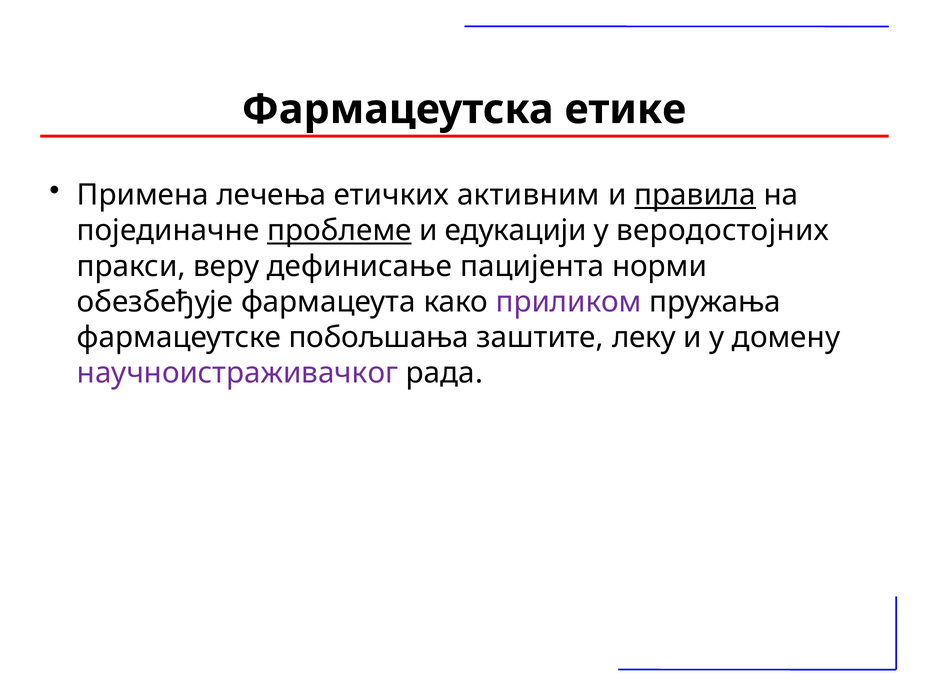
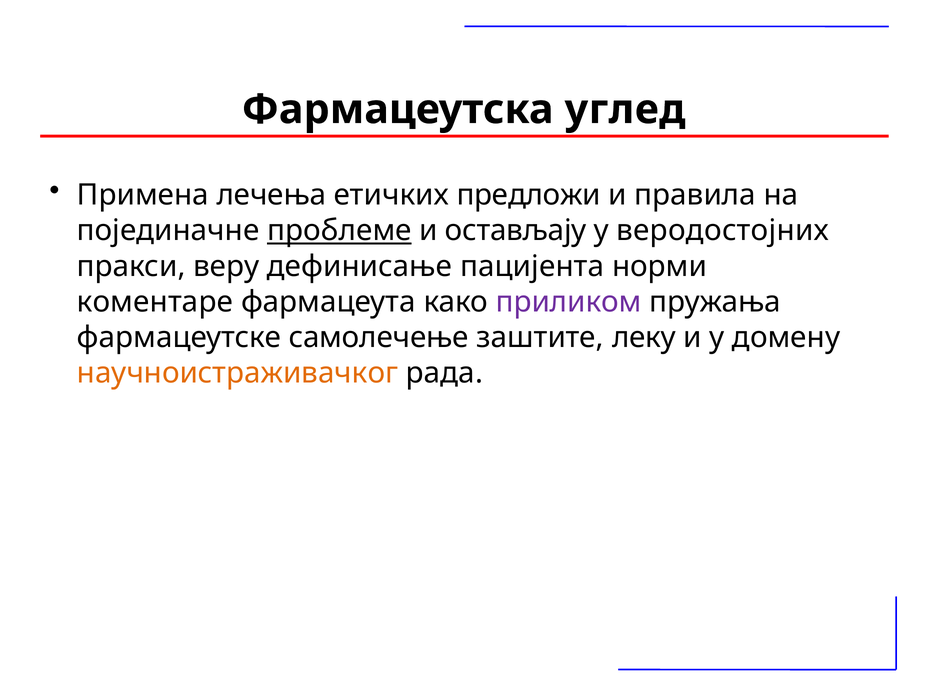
етике: етике -> углед
активним: активним -> предложи
правила underline: present -> none
едукацији: едукацији -> остављају
обезбеђује: обезбеђује -> коментаре
побољшања: побољшања -> самолечење
научноистраживачког colour: purple -> orange
